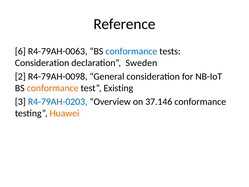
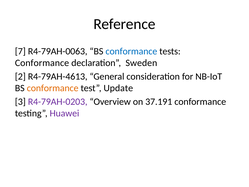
6: 6 -> 7
Consideration at (42, 63): Consideration -> Conformance
R4-79AH-0098: R4-79AH-0098 -> R4-79AH-4613
Existing: Existing -> Update
R4-79AH-0203 colour: blue -> purple
37.146: 37.146 -> 37.191
Huawei colour: orange -> purple
